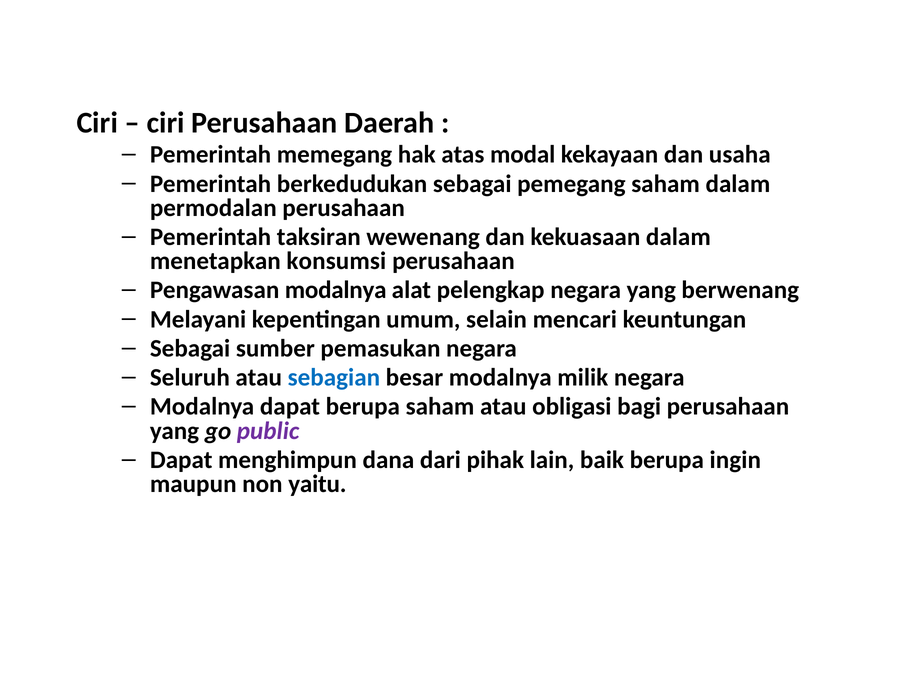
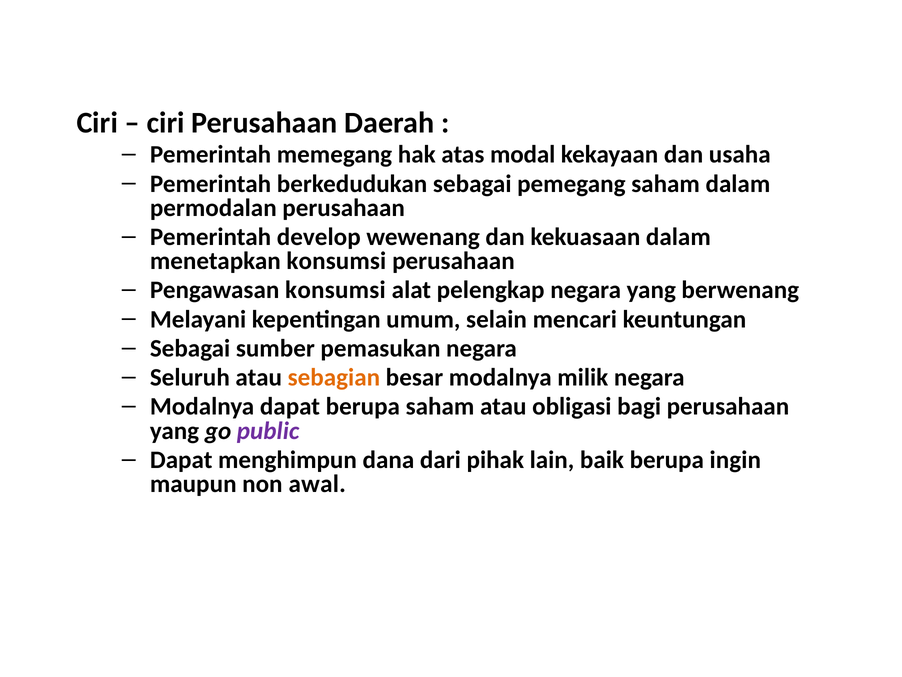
taksiran: taksiran -> develop
Pengawasan modalnya: modalnya -> konsumsi
sebagian colour: blue -> orange
yaitu: yaitu -> awal
